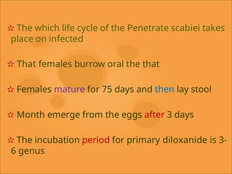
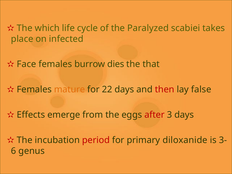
Penetrate: Penetrate -> Paralyzed
That at (27, 64): That -> Face
oral: oral -> dies
mature colour: purple -> orange
75: 75 -> 22
then colour: blue -> red
stool: stool -> false
Month: Month -> Effects
